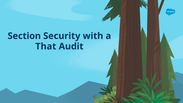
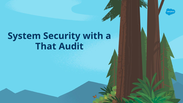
Section: Section -> System
